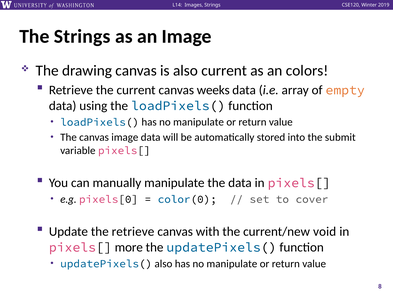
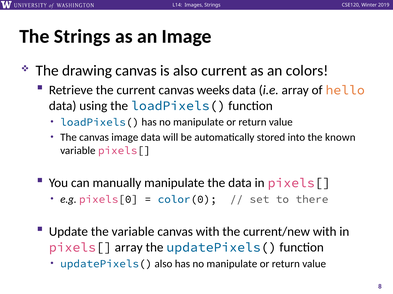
empty: empty -> hello
submit: submit -> known
cover: cover -> there
the retrieve: retrieve -> variable
current/new void: void -> with
pixels[ more: more -> array
